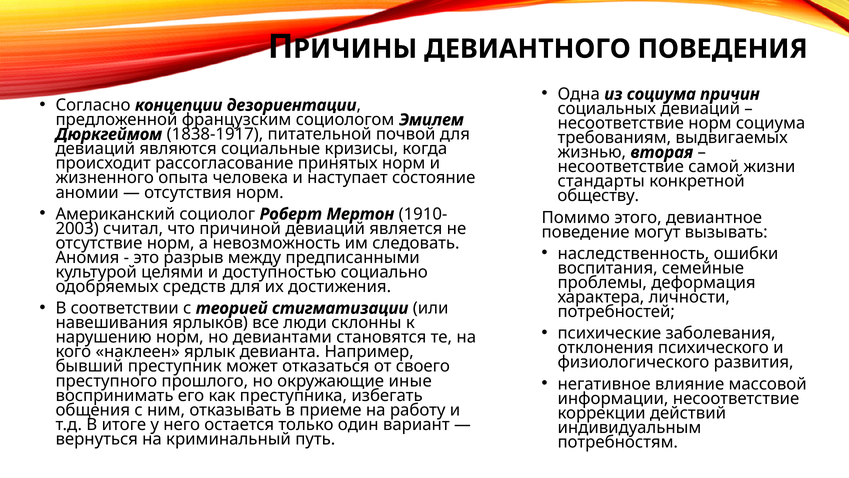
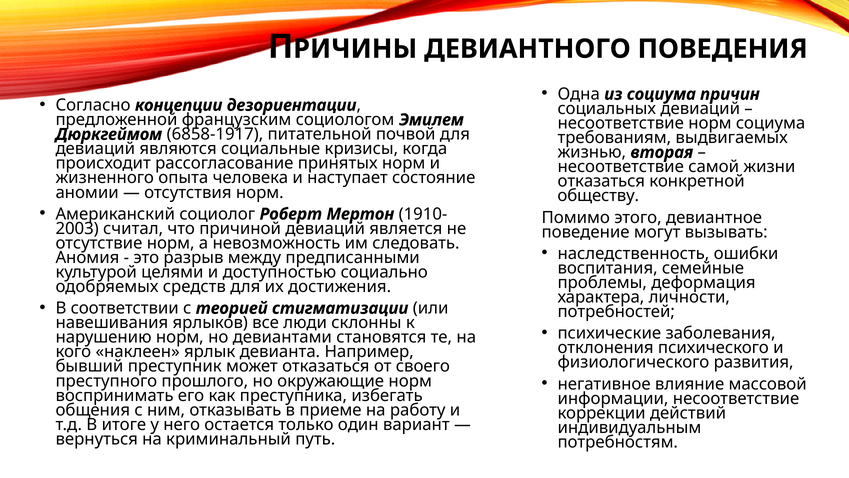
1838-1917: 1838-1917 -> 6858-1917
стандарты at (601, 181): стандарты -> отказаться
окружающие иные: иные -> норм
